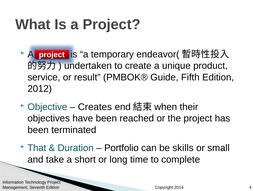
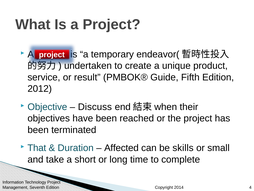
Creates: Creates -> Discuss
Portfolio: Portfolio -> Affected
